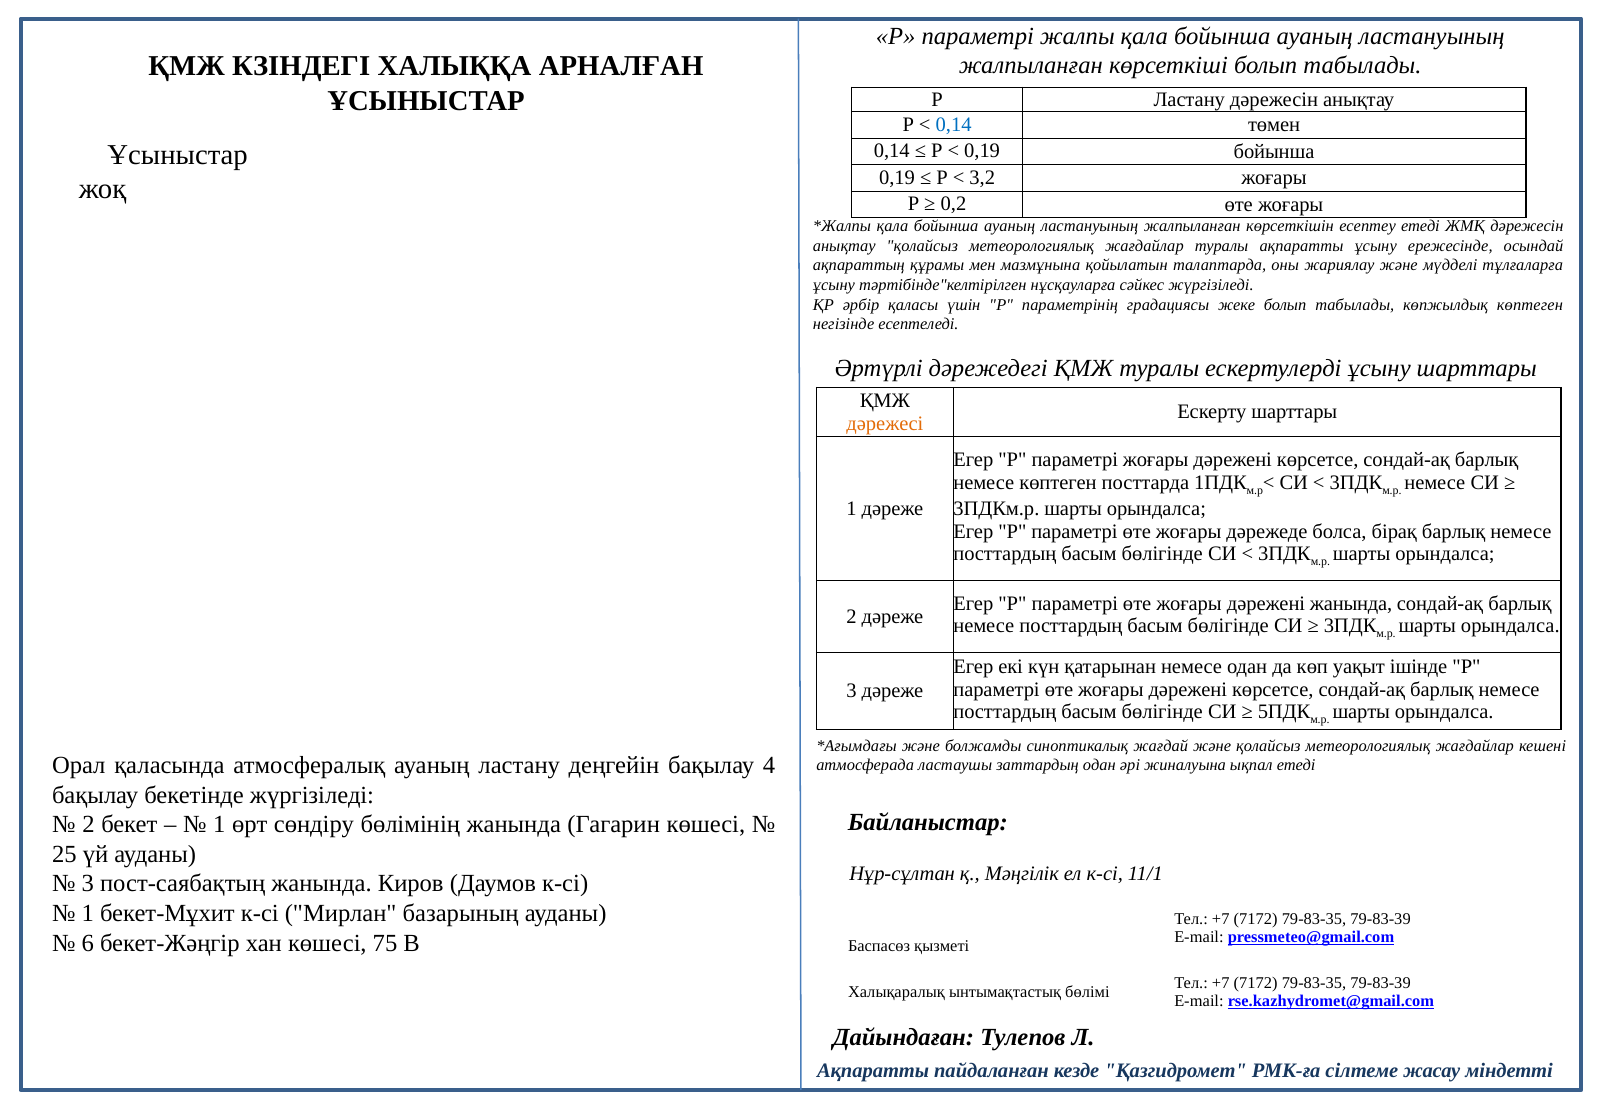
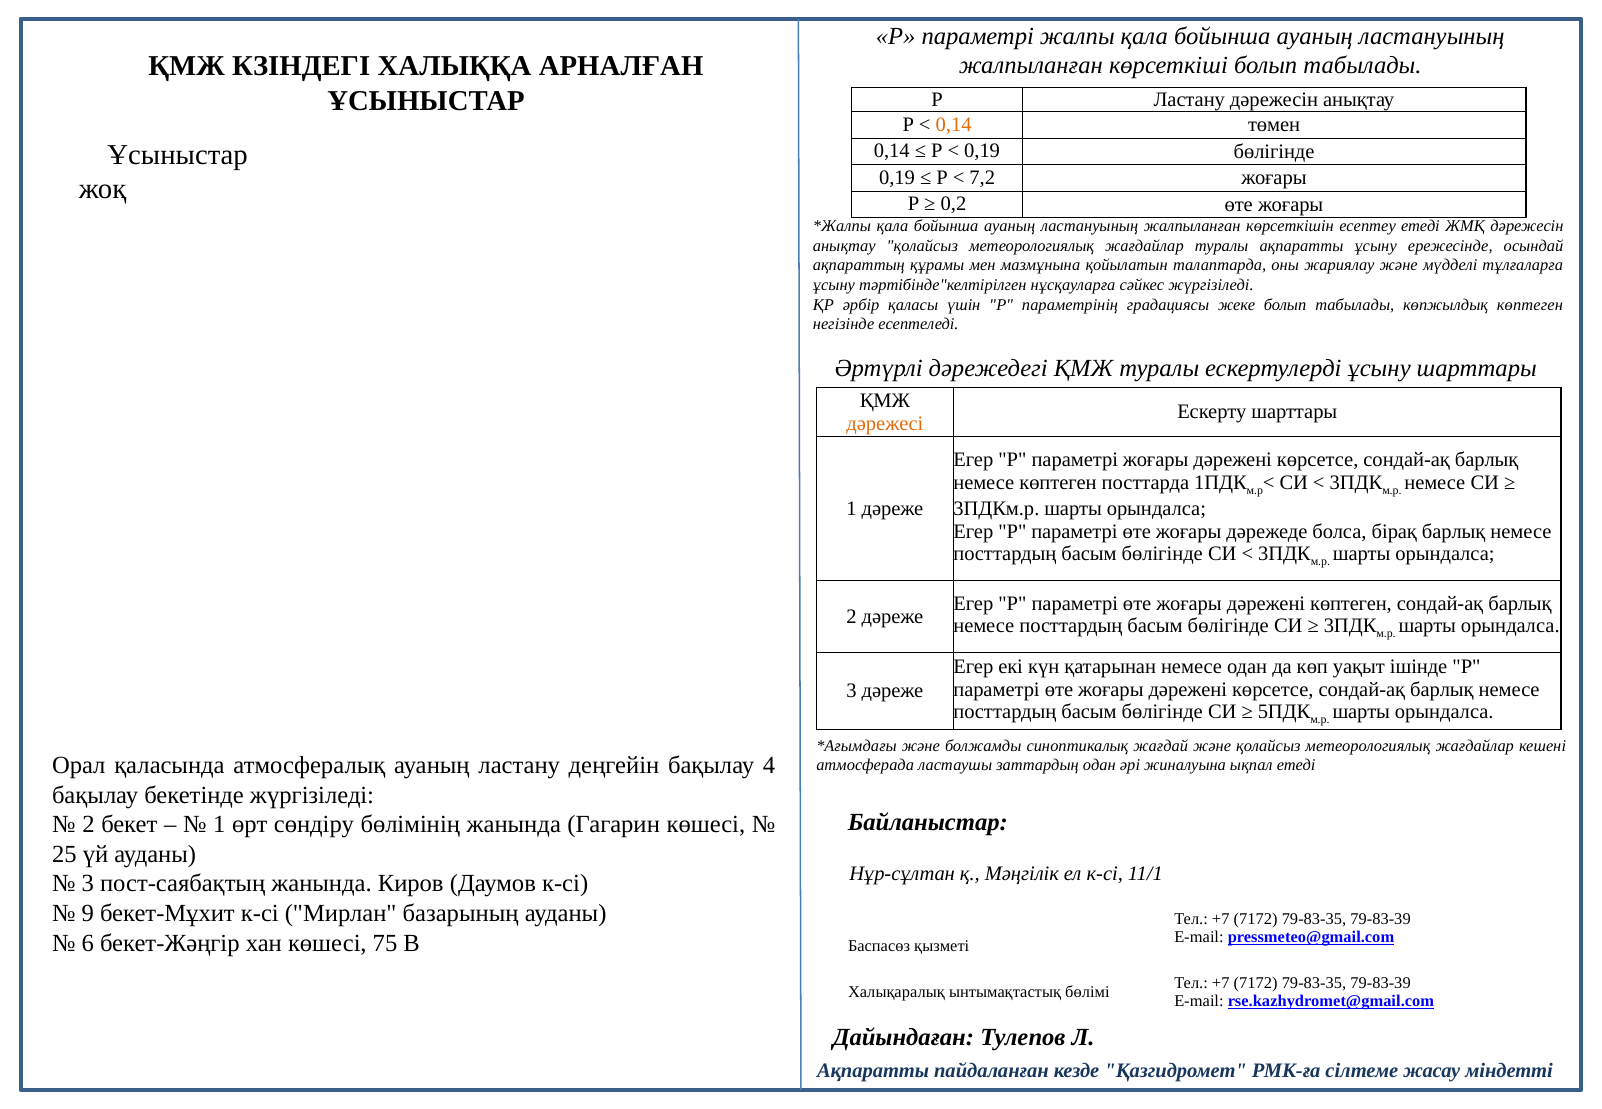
0,14 at (954, 125) colour: blue -> orange
0,19 бойынша: бойынша -> бөлігінде
3,2: 3,2 -> 7,2
дәрежені жанында: жанында -> көптеген
1 at (88, 913): 1 -> 9
